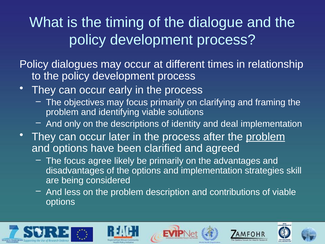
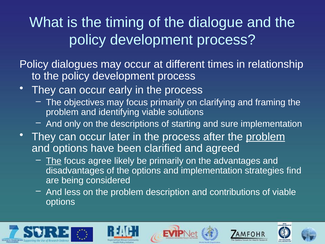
identity: identity -> starting
deal: deal -> sure
The at (54, 161) underline: none -> present
skill: skill -> find
